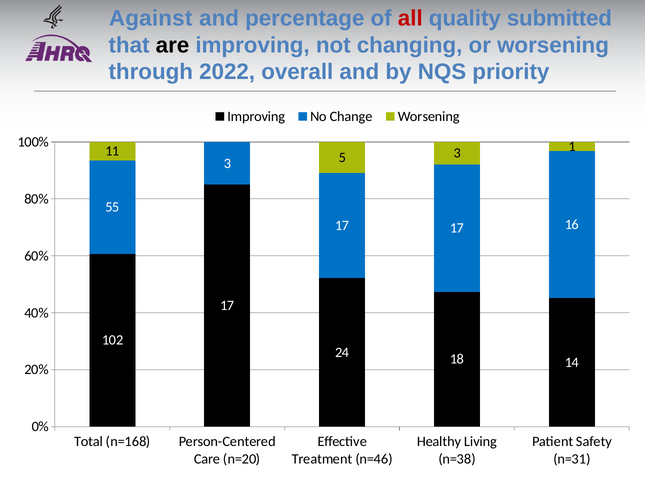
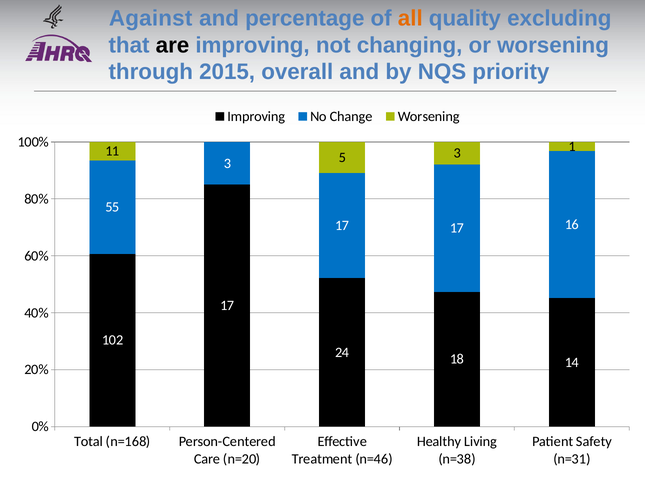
all colour: red -> orange
submitted: submitted -> excluding
2022: 2022 -> 2015
